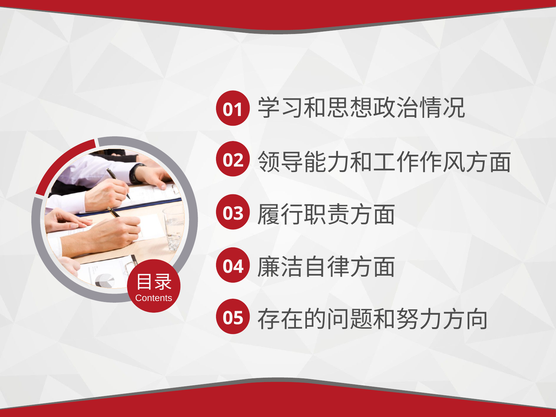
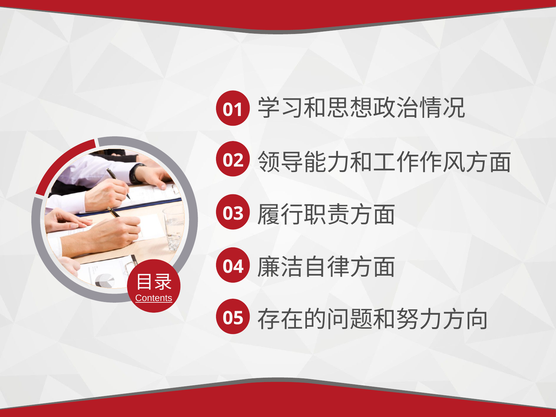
Contents underline: none -> present
